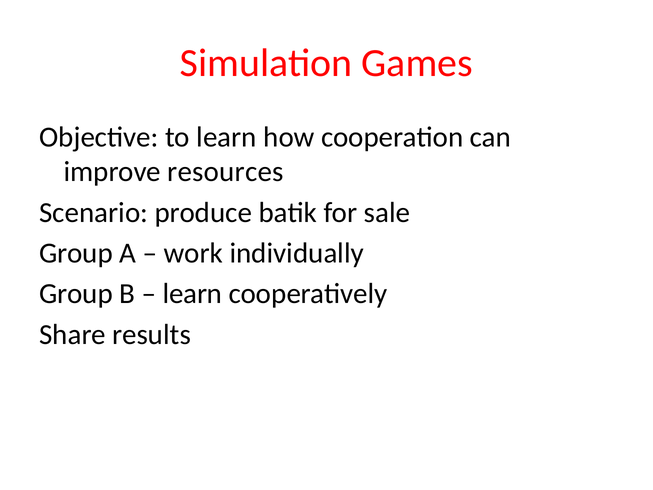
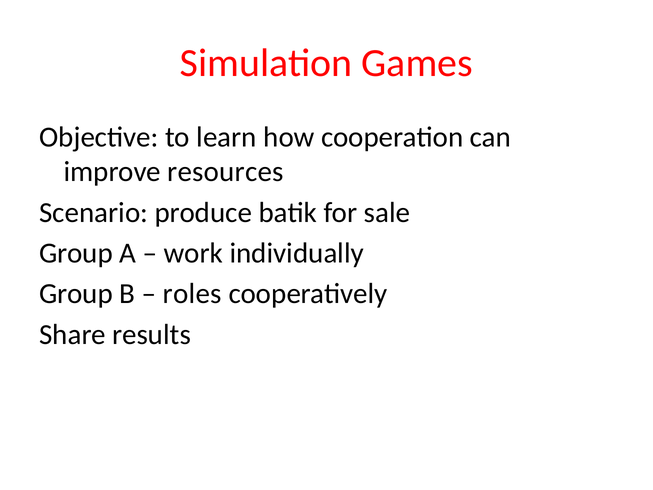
learn at (193, 294): learn -> roles
